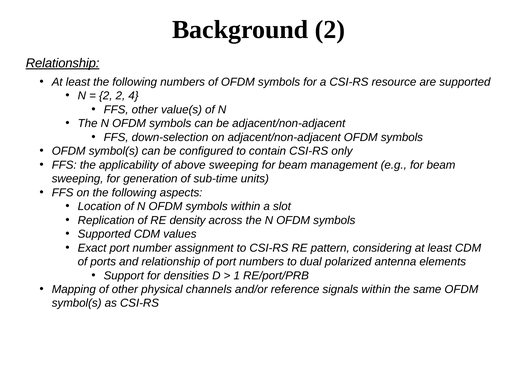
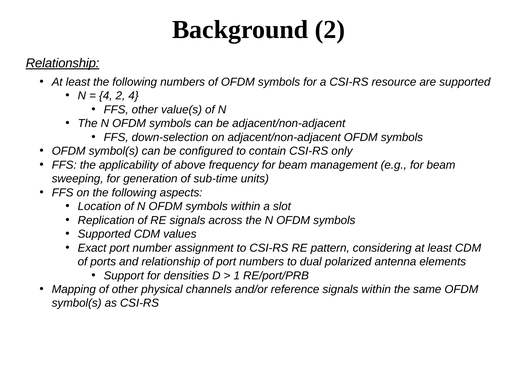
2 at (106, 96): 2 -> 4
above sweeping: sweeping -> frequency
RE density: density -> signals
